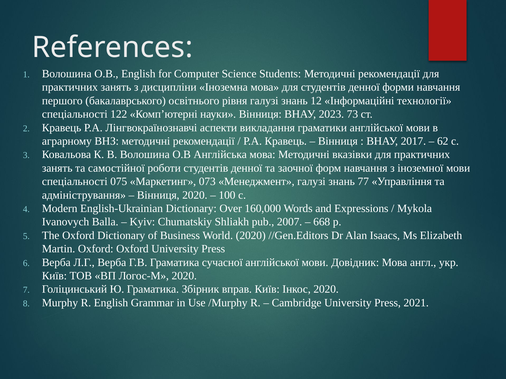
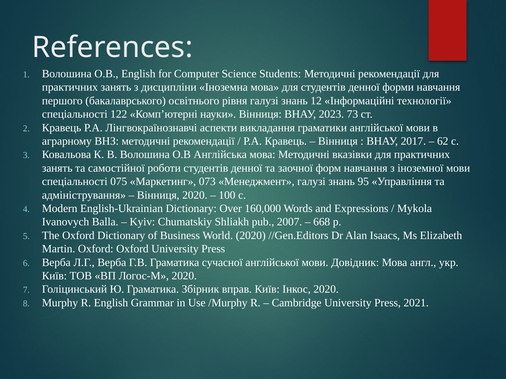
77: 77 -> 95
